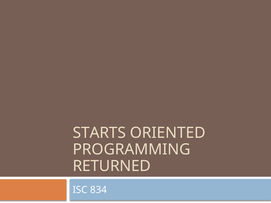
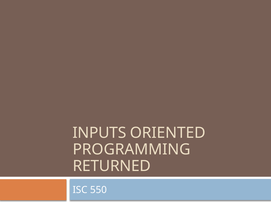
STARTS: STARTS -> INPUTS
834: 834 -> 550
